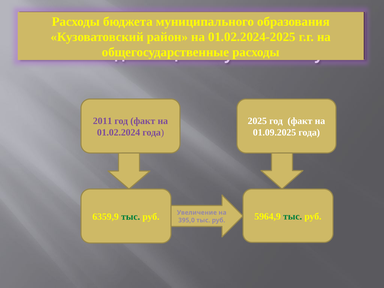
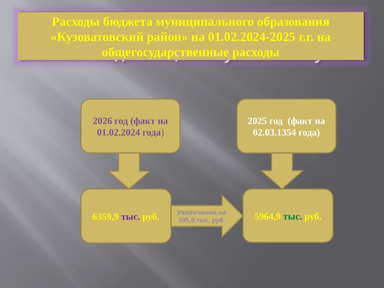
2011: 2011 -> 2026
01.09.2025: 01.09.2025 -> 02.03.1354
тыс at (131, 217) colour: green -> purple
